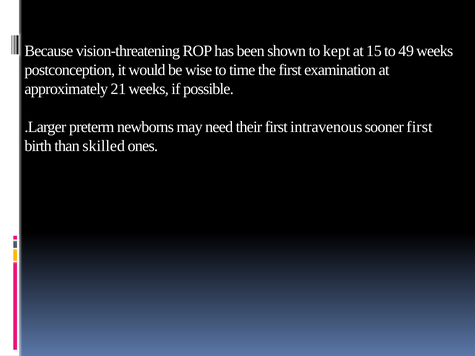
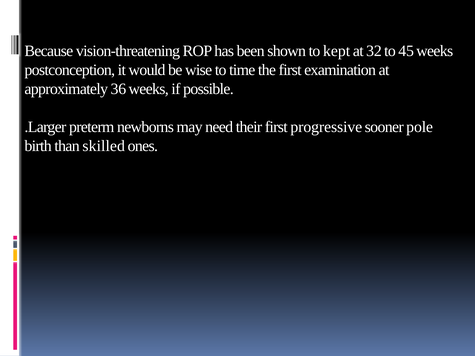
15: 15 -> 32
49: 49 -> 45
21: 21 -> 36
intravenous: intravenous -> progressive
sooner first: first -> pole
